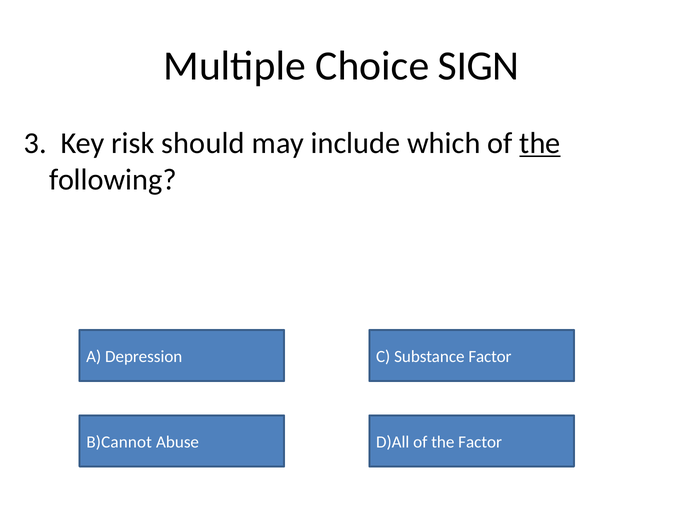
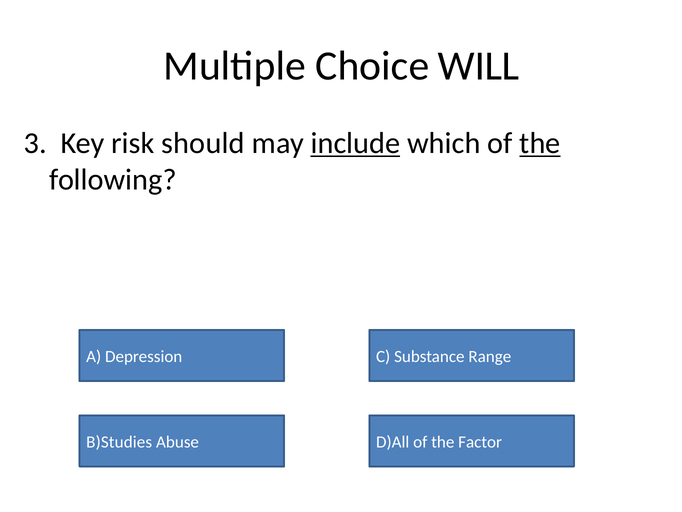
SIGN: SIGN -> WILL
include underline: none -> present
Substance Factor: Factor -> Range
B)Cannot: B)Cannot -> B)Studies
